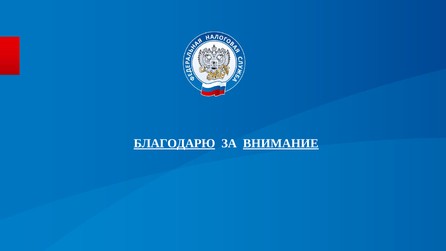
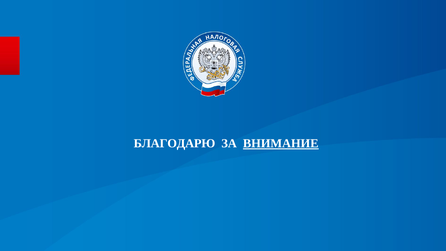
БЛАГОДАРЮ underline: present -> none
